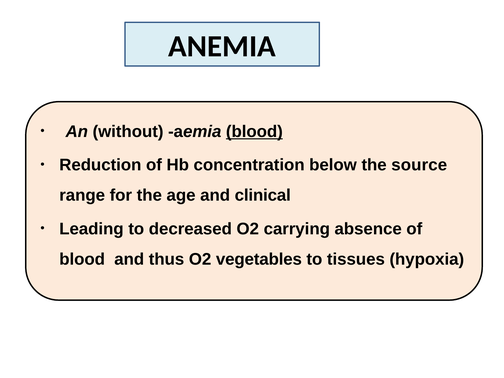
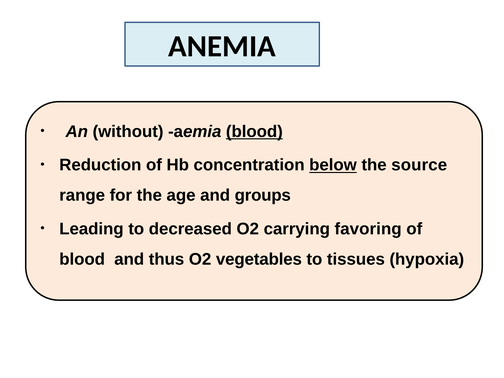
below underline: none -> present
clinical: clinical -> groups
absence: absence -> favoring
